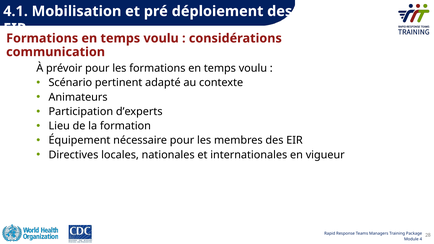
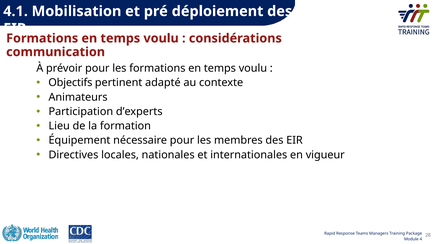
Scénario: Scénario -> Objectifs
